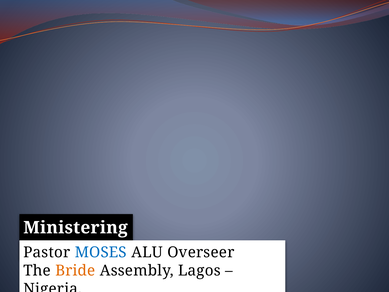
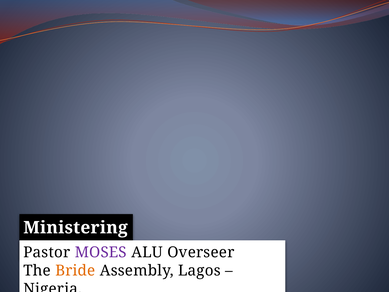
MOSES colour: blue -> purple
